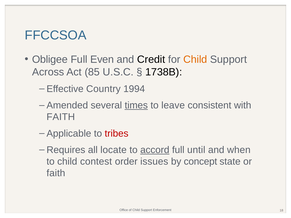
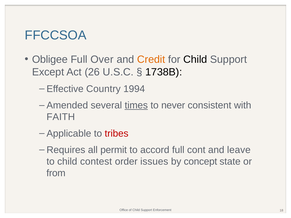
Even: Even -> Over
Credit colour: black -> orange
Child at (195, 59) colour: orange -> black
Across: Across -> Except
85: 85 -> 26
leave: leave -> never
locate: locate -> permit
accord underline: present -> none
until: until -> cont
when: when -> leave
faith at (56, 173): faith -> from
